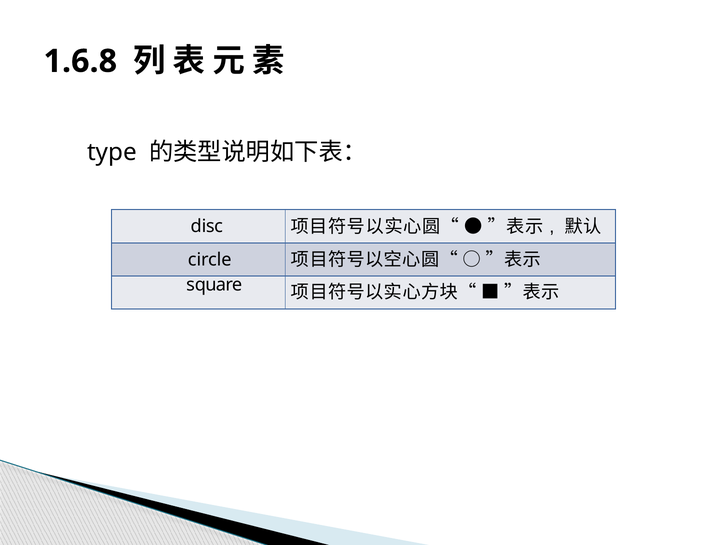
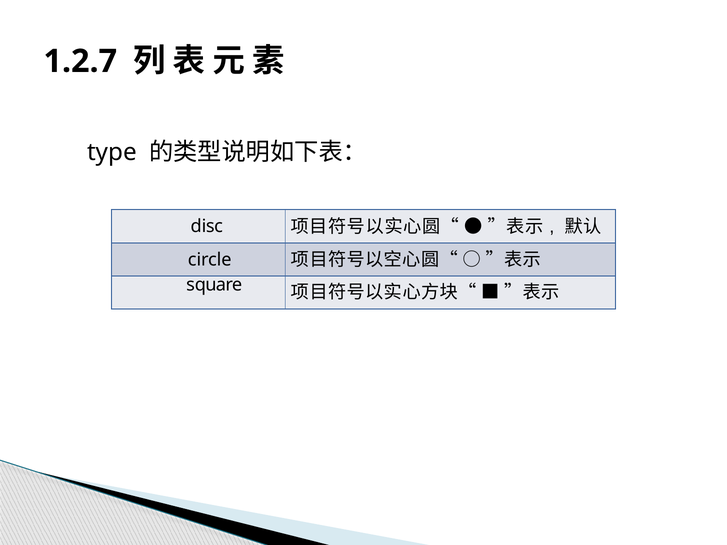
1.6.8: 1.6.8 -> 1.2.7
